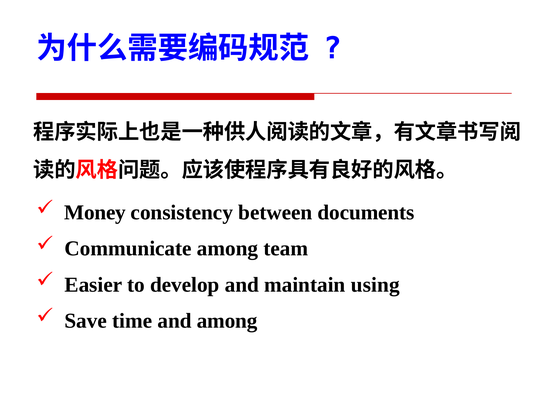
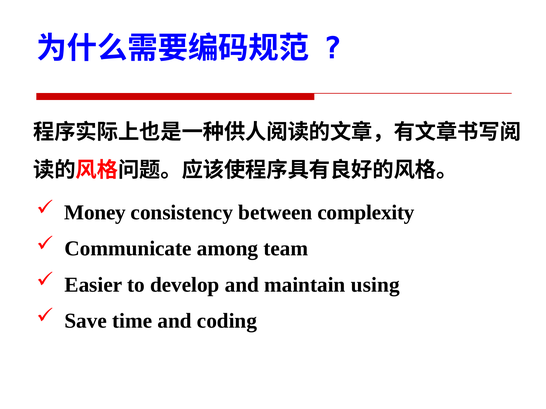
documents: documents -> complexity
and among: among -> coding
